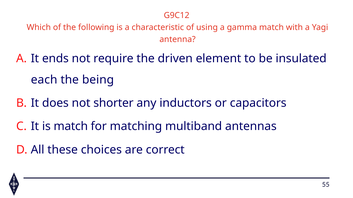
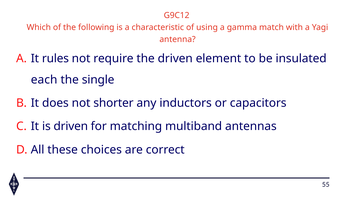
ends: ends -> rules
being: being -> single
is match: match -> driven
